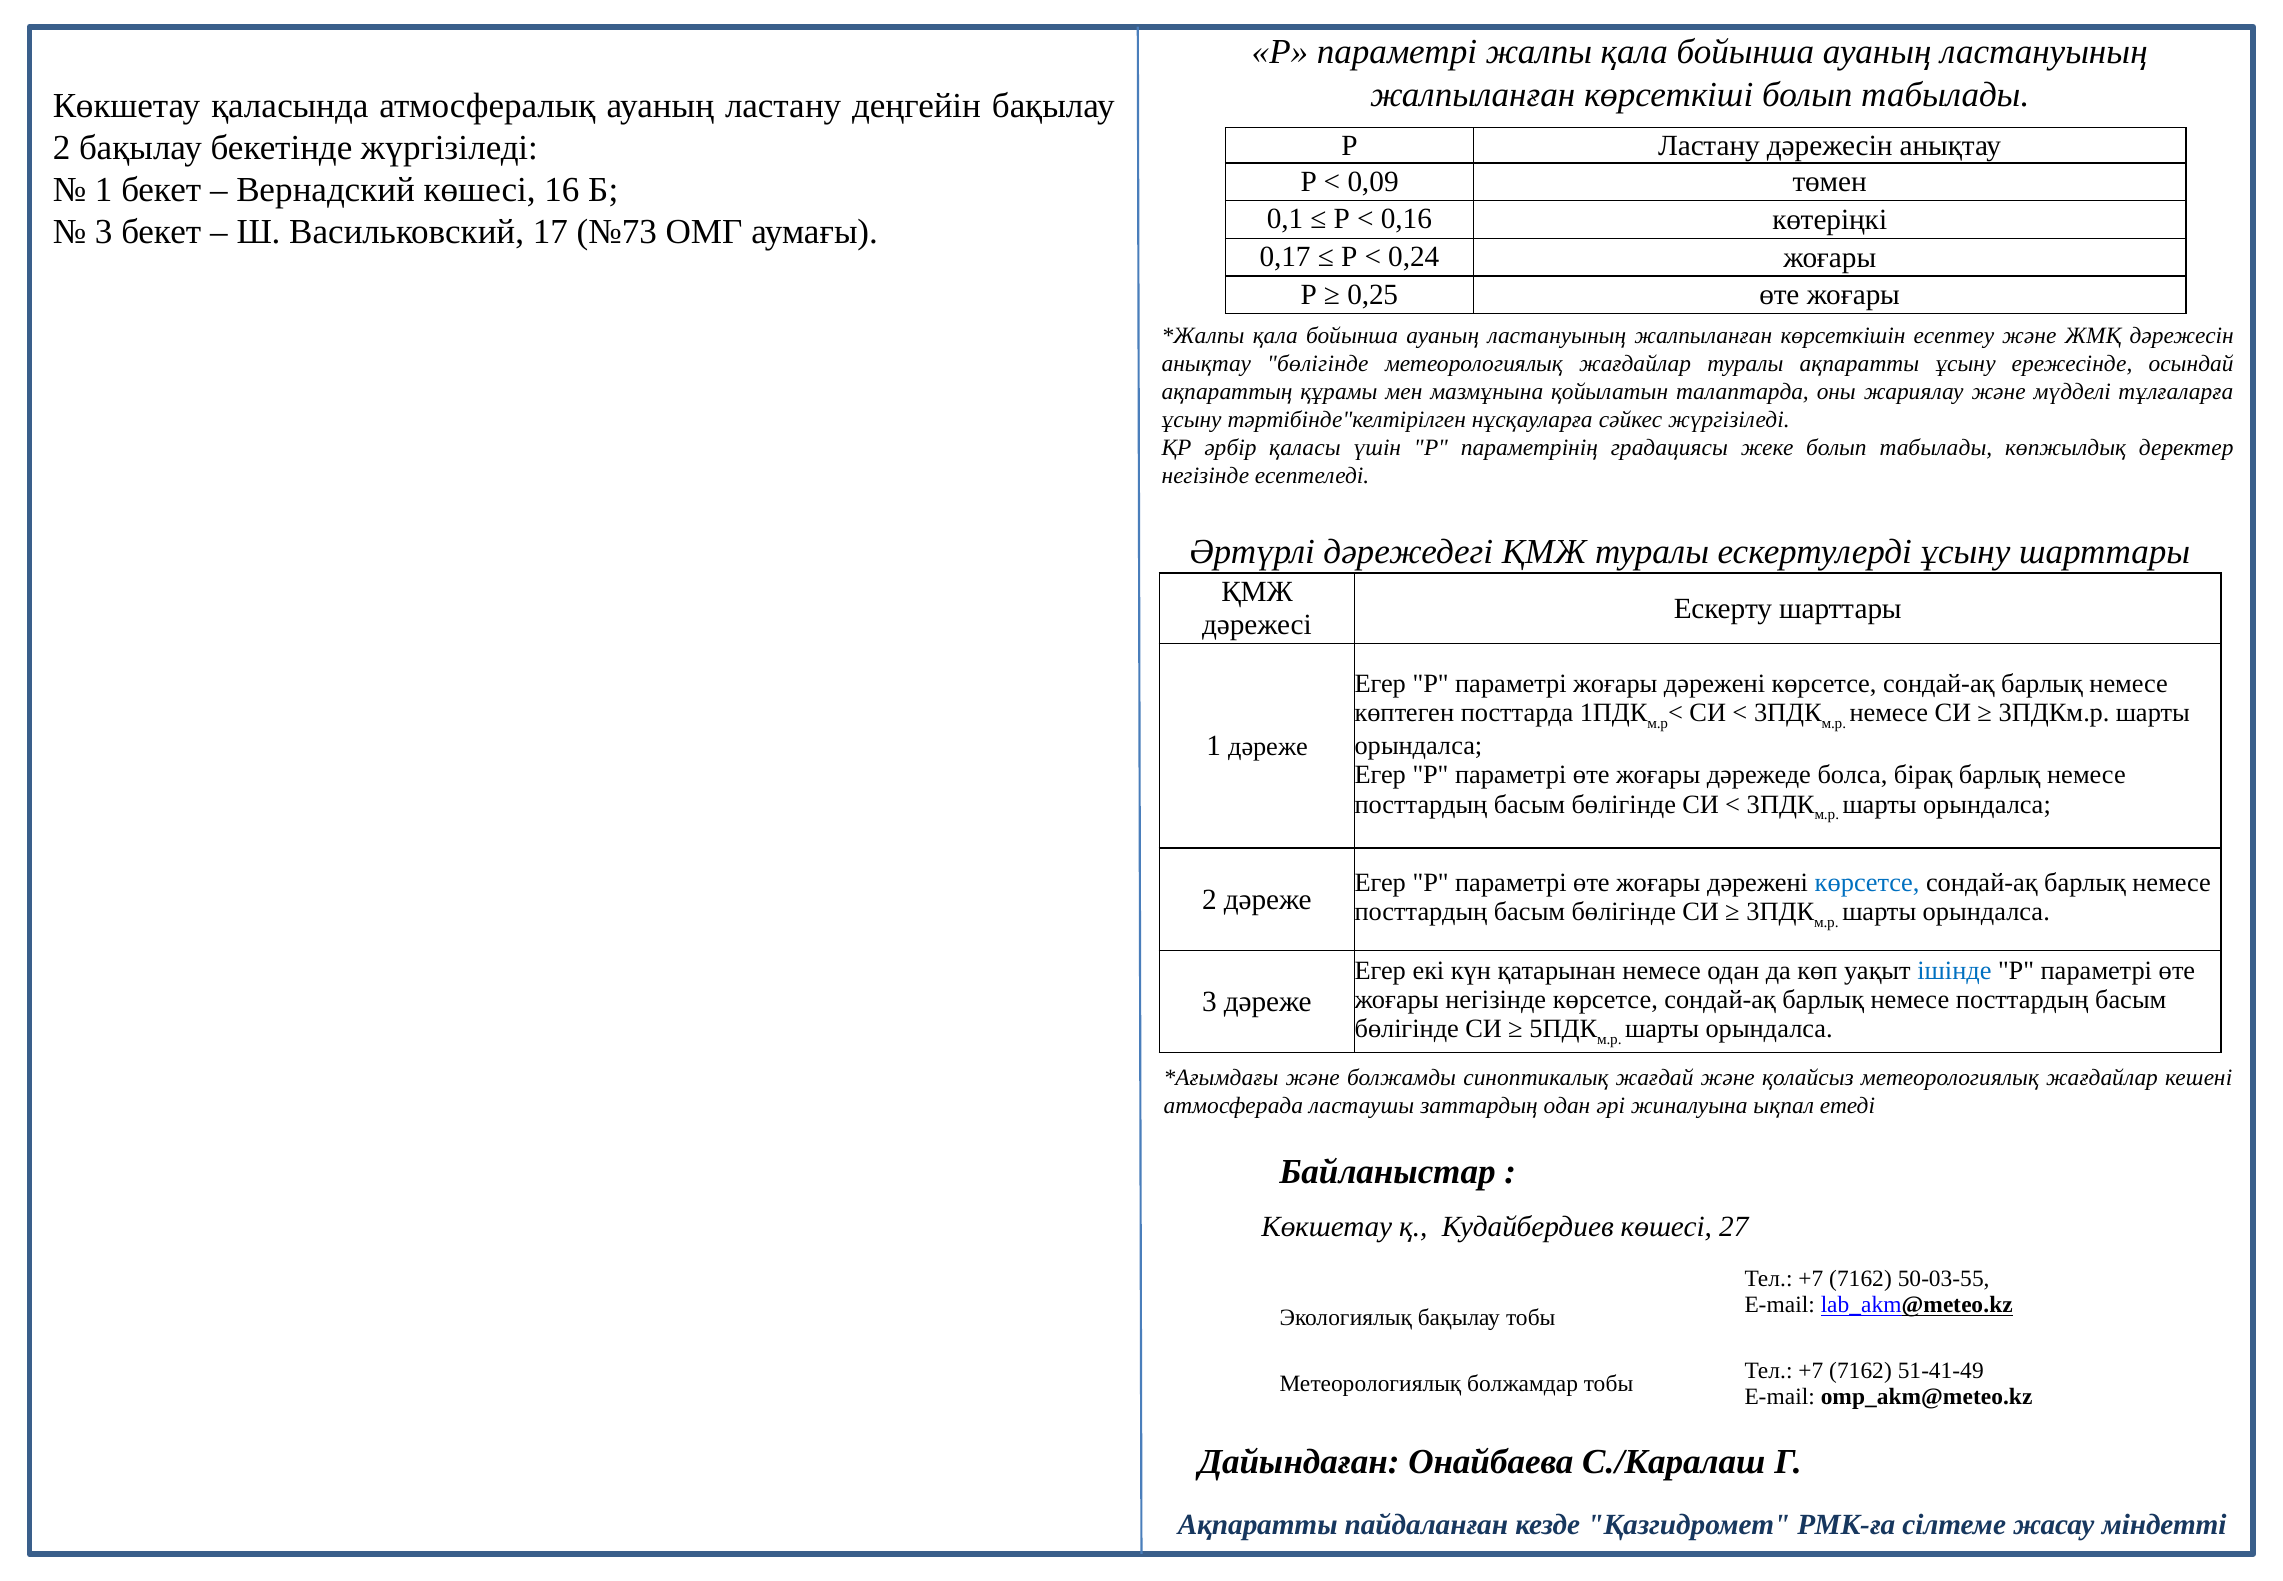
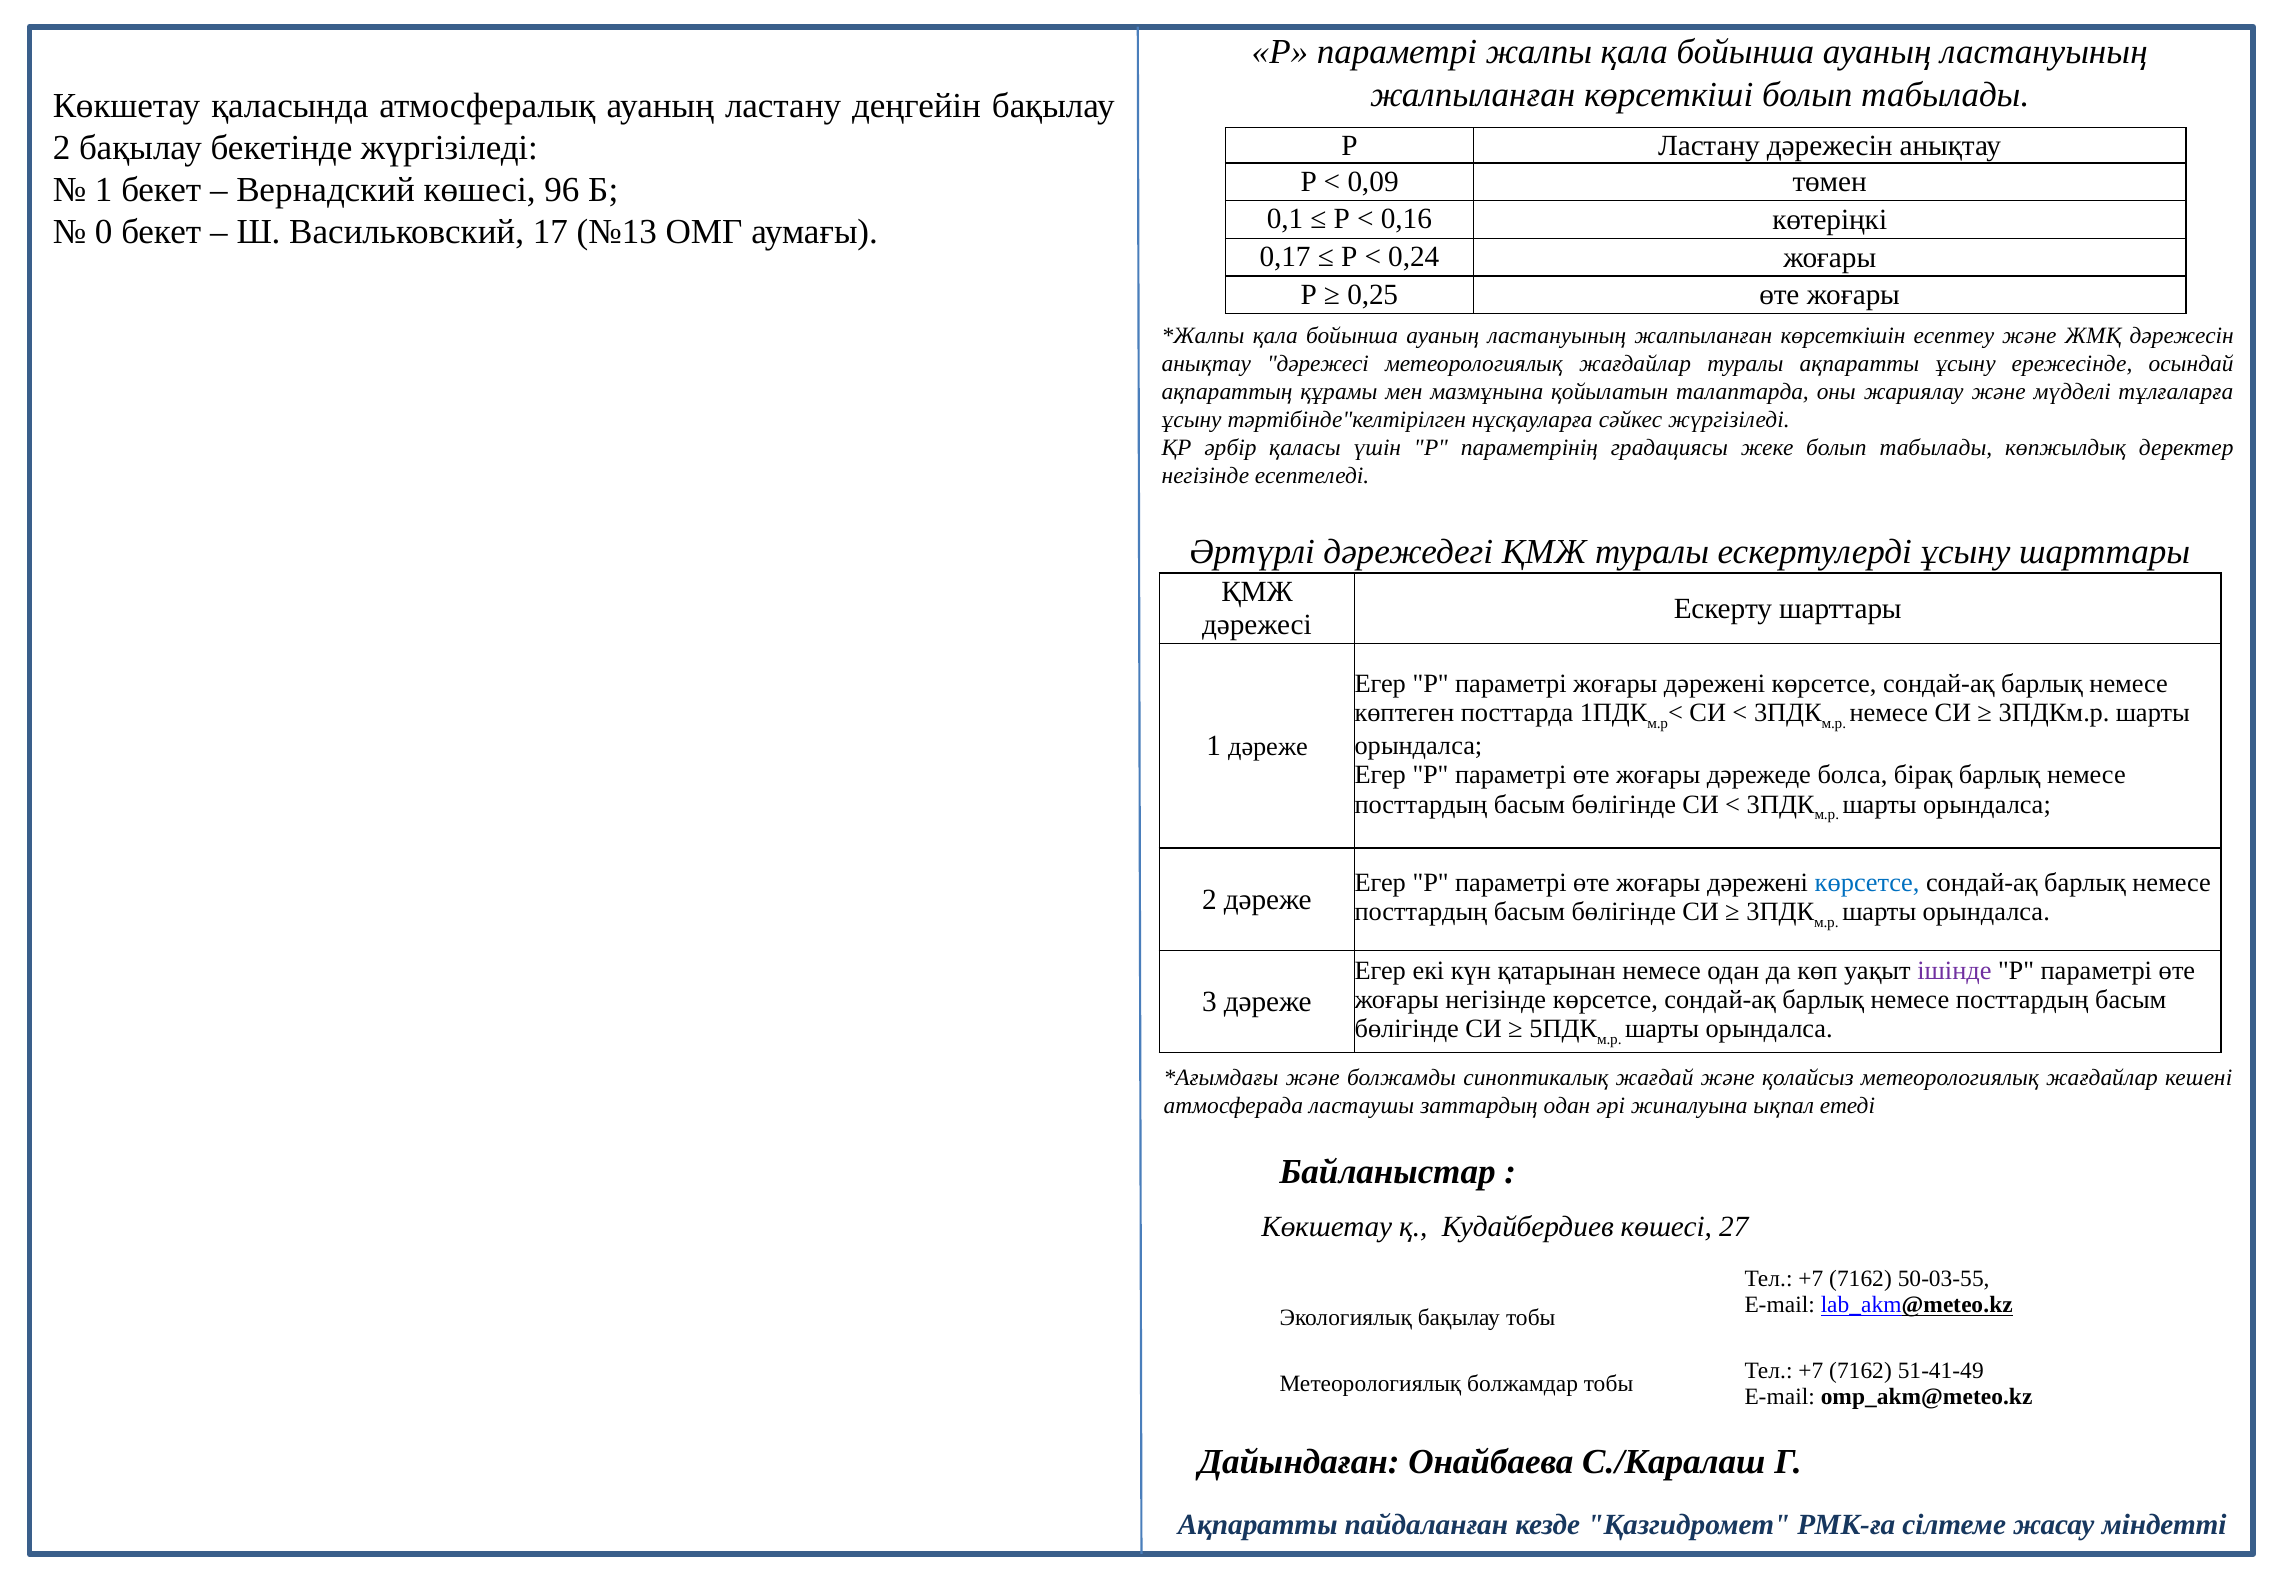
16: 16 -> 96
3 at (104, 232): 3 -> 0
№73: №73 -> №13
анықтау бөлігінде: бөлігінде -> дәрежесі
ішінде colour: blue -> purple
